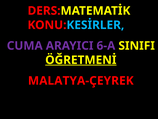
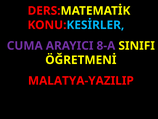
6-A: 6-A -> 8-A
ÖĞRETMENİ underline: present -> none
MALATYA-ÇEYREK: MALATYA-ÇEYREK -> MALATYA-YAZILIP
